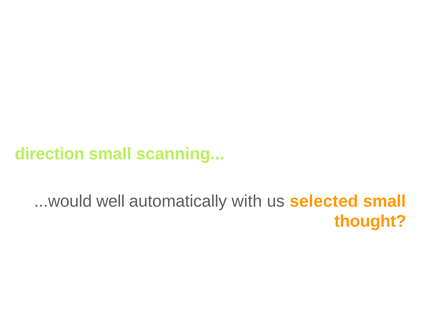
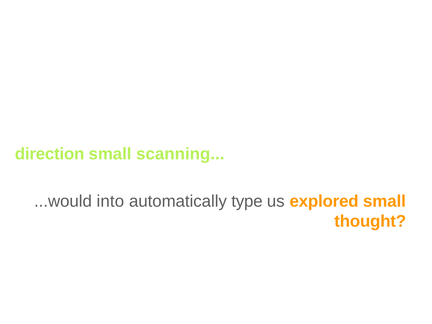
well: well -> into
with: with -> type
selected: selected -> explored
